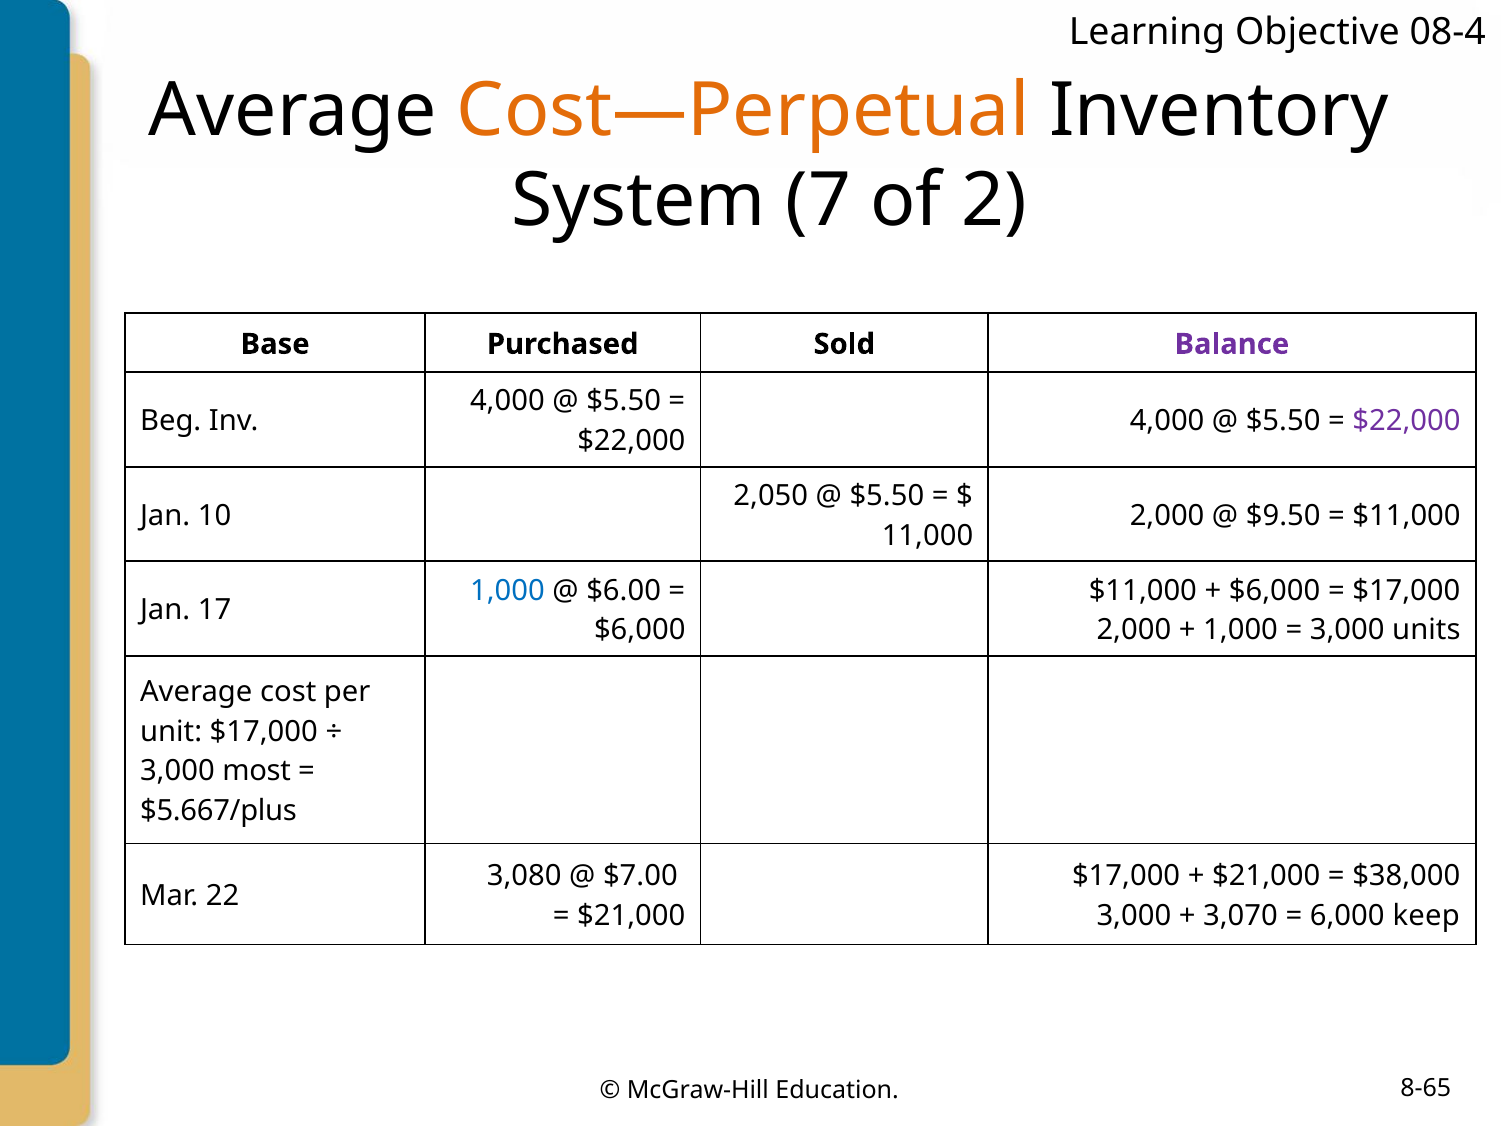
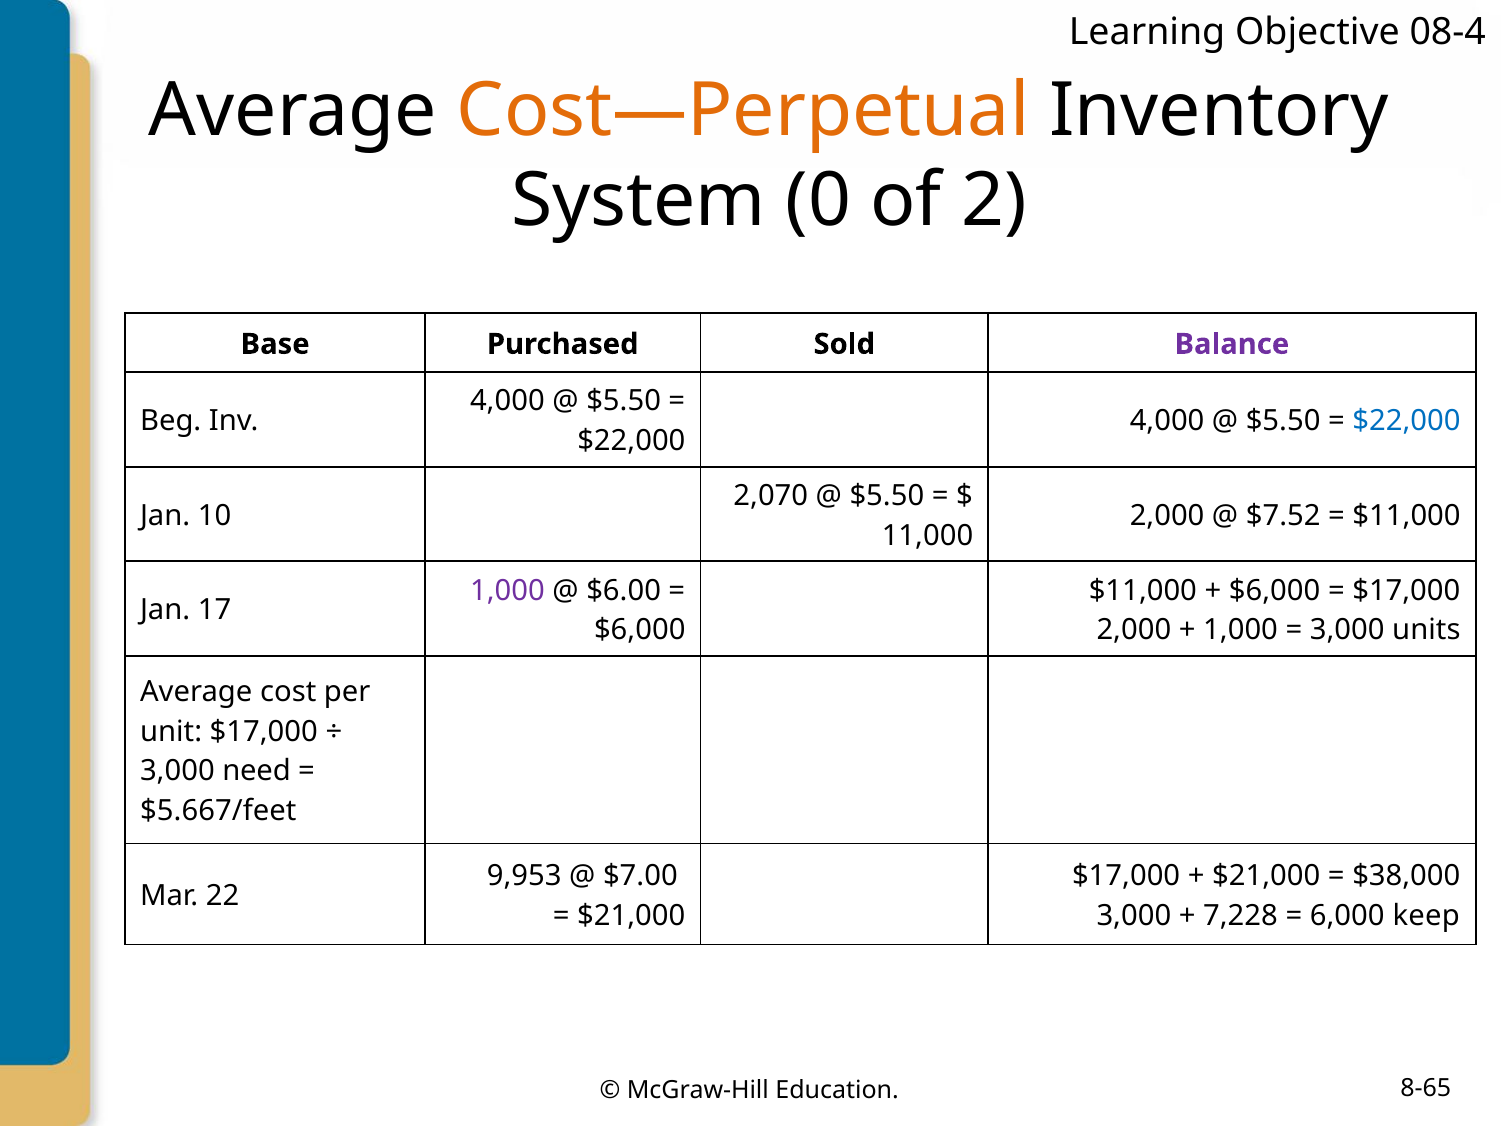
7: 7 -> 0
$22,000 at (1406, 421) colour: purple -> blue
2,050: 2,050 -> 2,070
$9.50: $9.50 -> $7.52
1,000 at (507, 590) colour: blue -> purple
most: most -> need
$5.667/plus: $5.667/plus -> $5.667/feet
3,080: 3,080 -> 9,953
3,070: 3,070 -> 7,228
